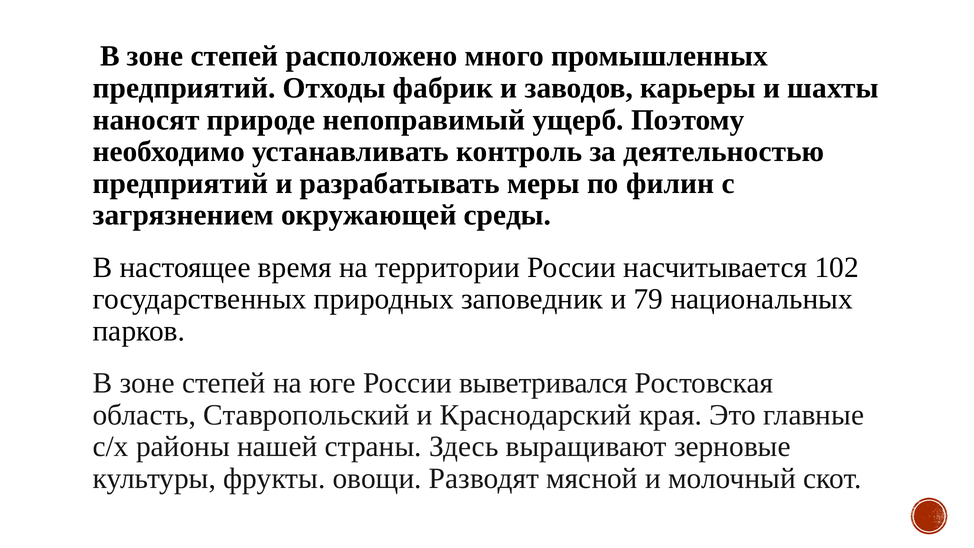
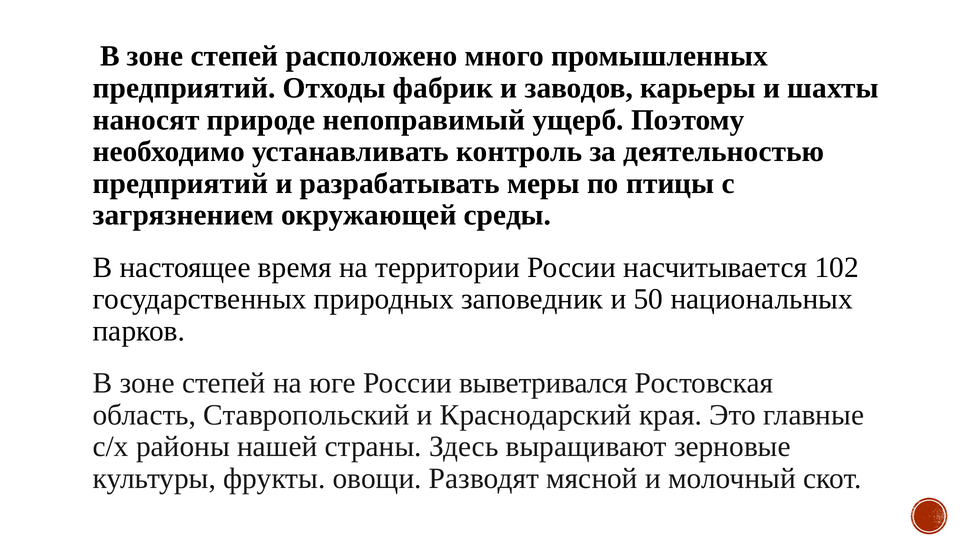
филин: филин -> птицы
79: 79 -> 50
